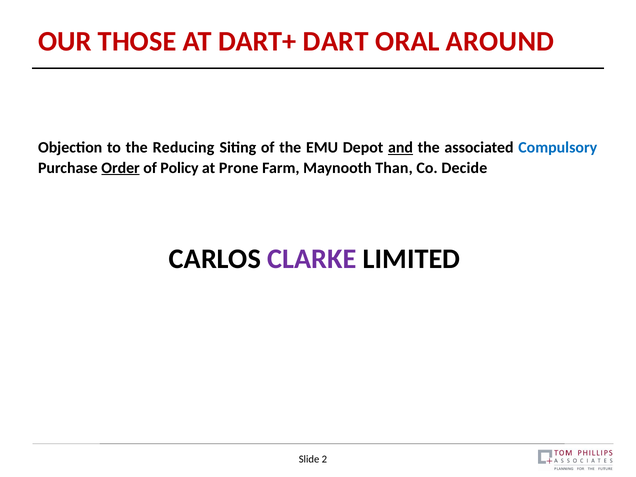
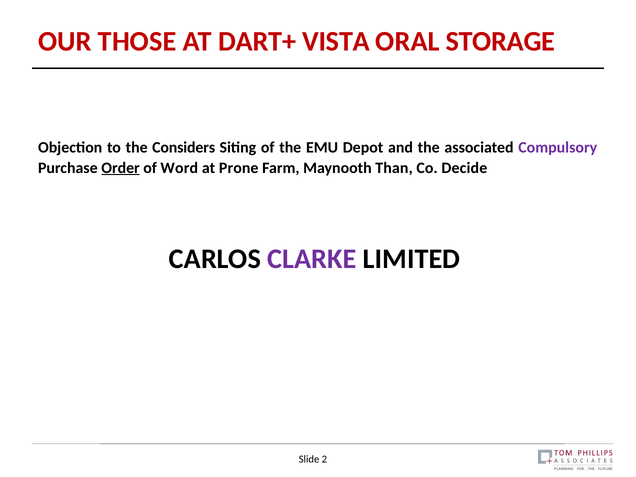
DART: DART -> VISTA
AROUND: AROUND -> STORAGE
Reducing: Reducing -> Considers
and underline: present -> none
Compulsory colour: blue -> purple
Policy: Policy -> Word
